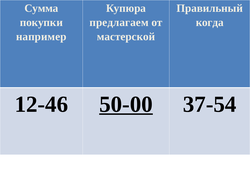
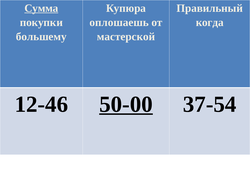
Сумма underline: none -> present
предлагаем: предлагаем -> оплошаешь
например: например -> большему
